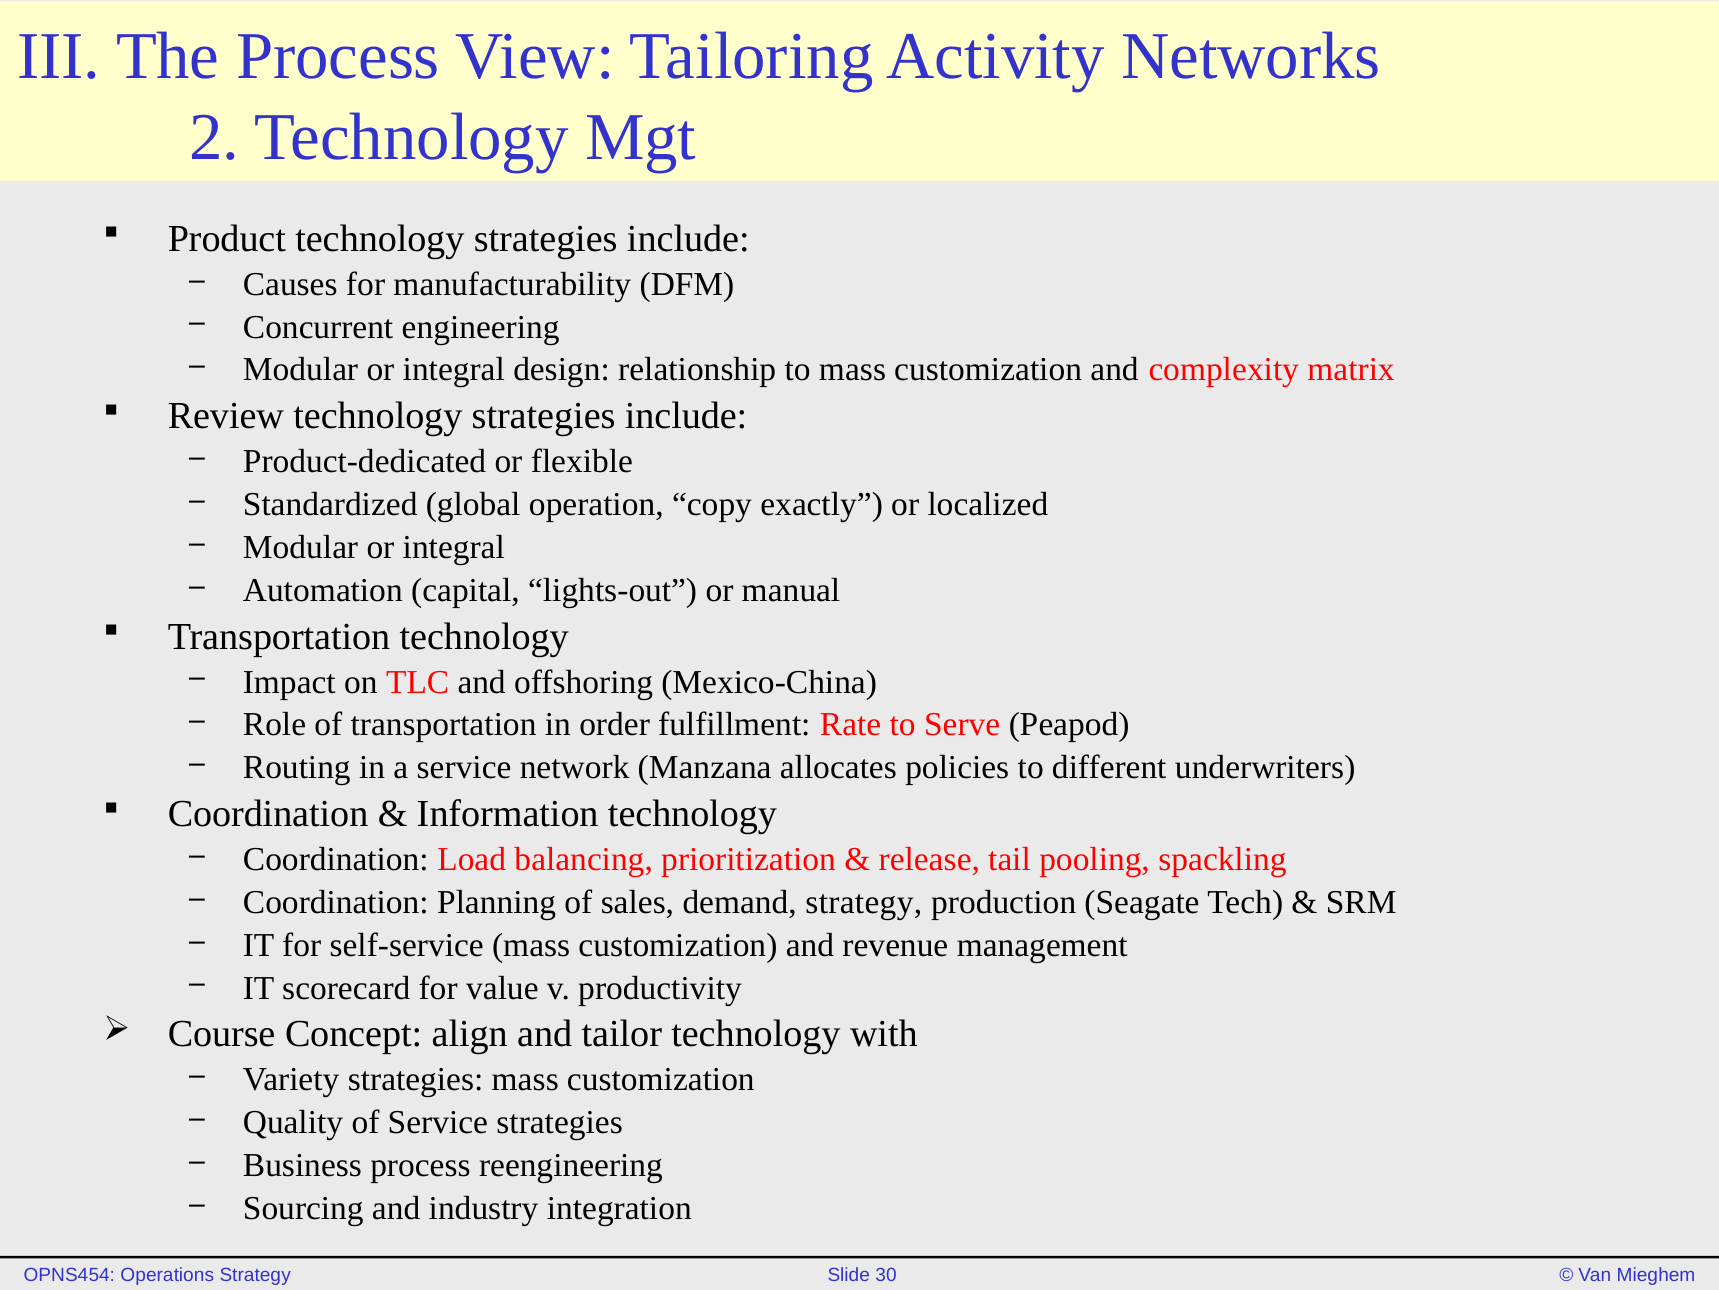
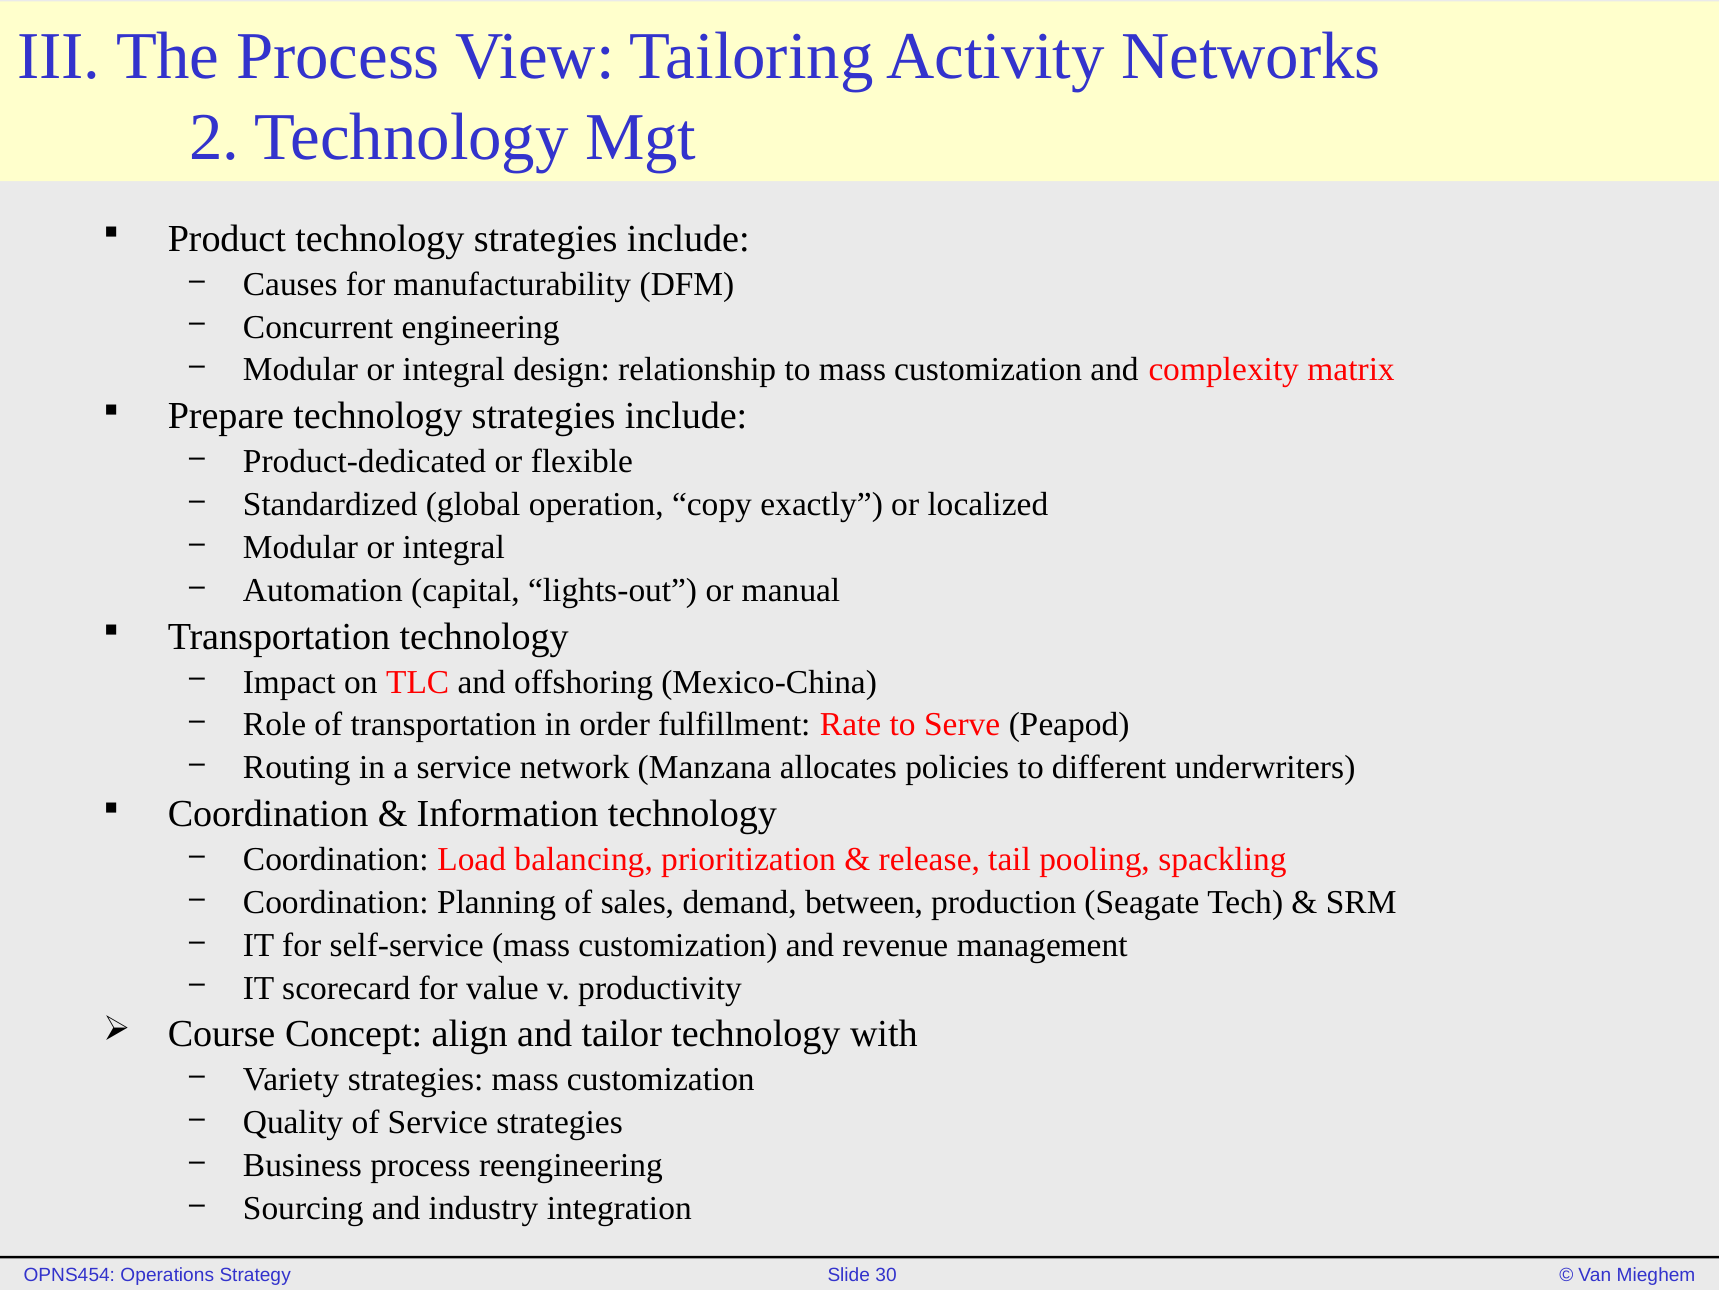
Review: Review -> Prepare
demand strategy: strategy -> between
